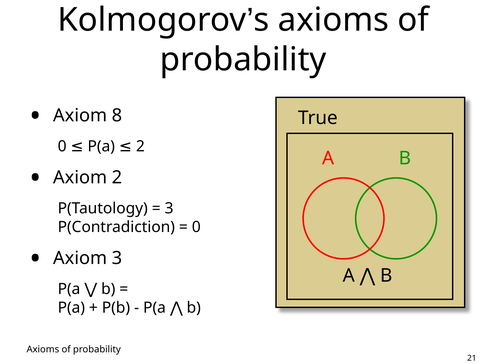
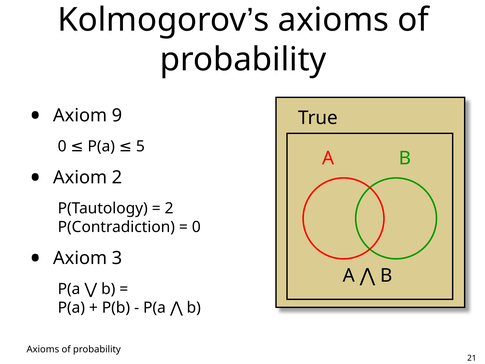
8: 8 -> 9
P(a 2: 2 -> 5
3 at (169, 208): 3 -> 2
